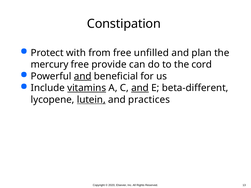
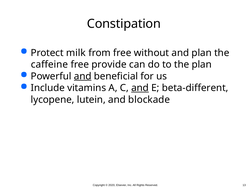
with: with -> milk
unfilled: unfilled -> without
mercury: mercury -> caffeine
the cord: cord -> plan
vitamins underline: present -> none
lutein underline: present -> none
practices: practices -> blockade
